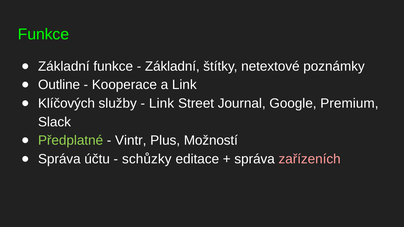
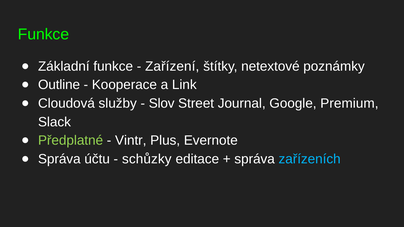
Základní at (172, 66): Základní -> Zařízení
Klíčových: Klíčových -> Cloudová
Link at (162, 104): Link -> Slov
Možností: Možností -> Evernote
zařízeních colour: pink -> light blue
